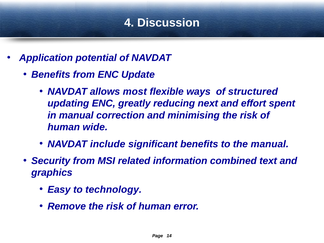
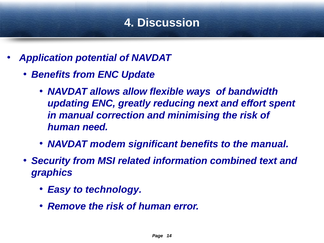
most: most -> allow
structured: structured -> bandwidth
wide: wide -> need
include: include -> modem
